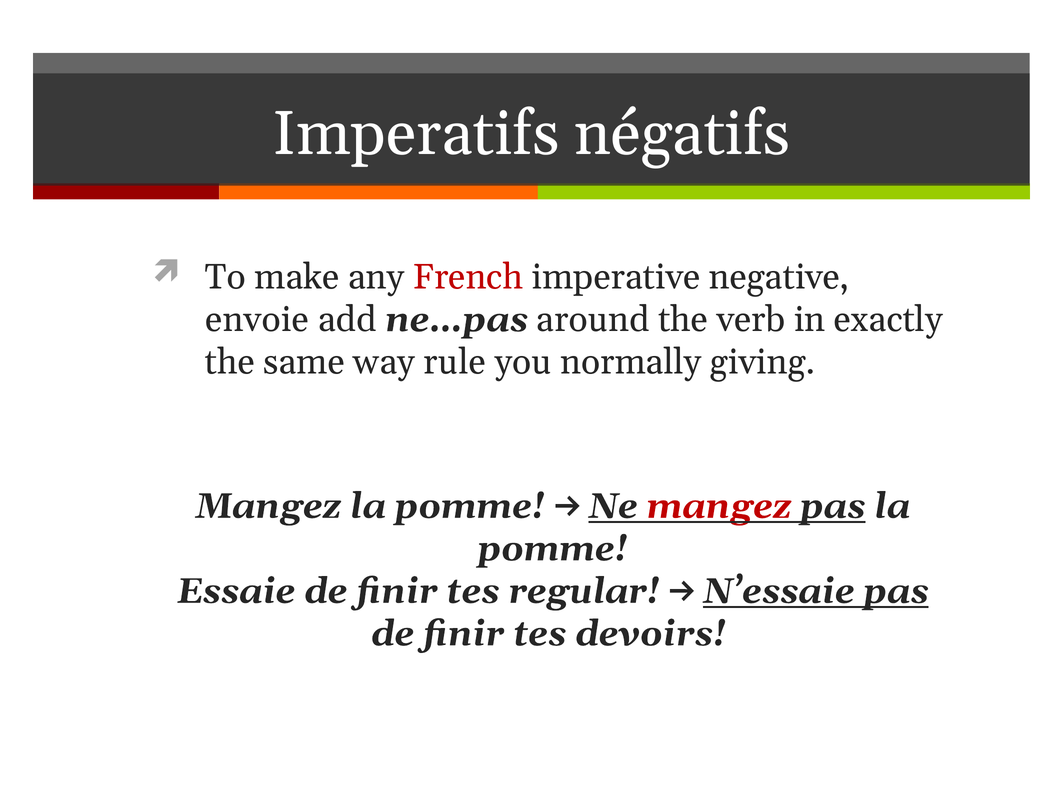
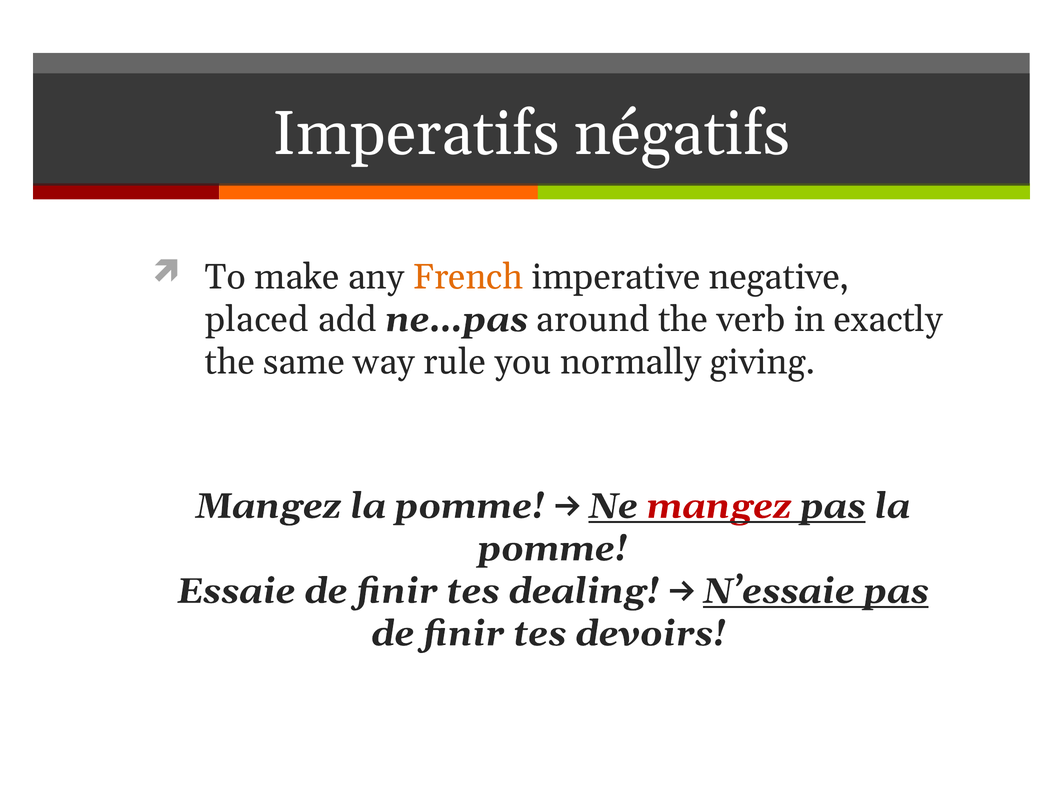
French colour: red -> orange
envoie: envoie -> placed
regular: regular -> dealing
